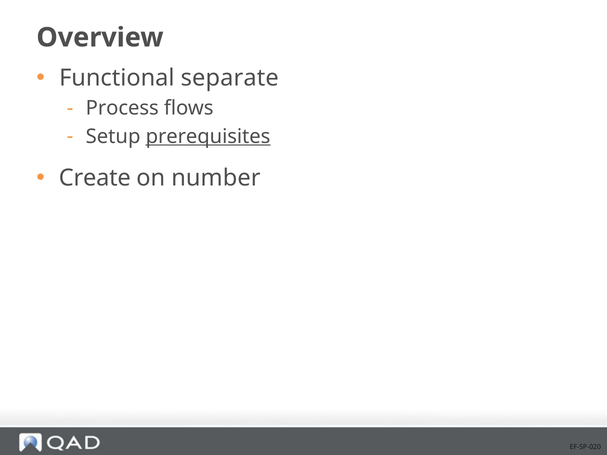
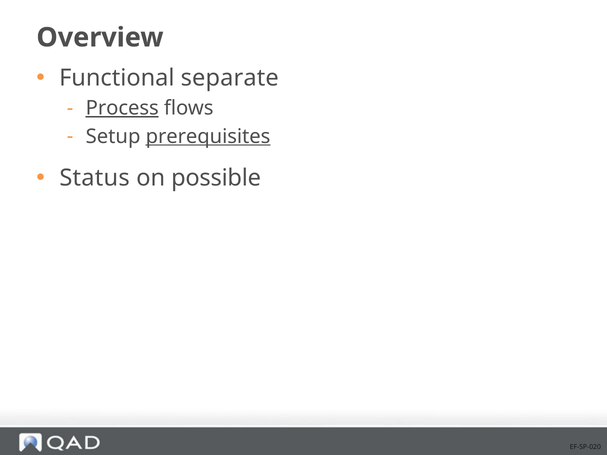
Process underline: none -> present
Create: Create -> Status
number: number -> possible
